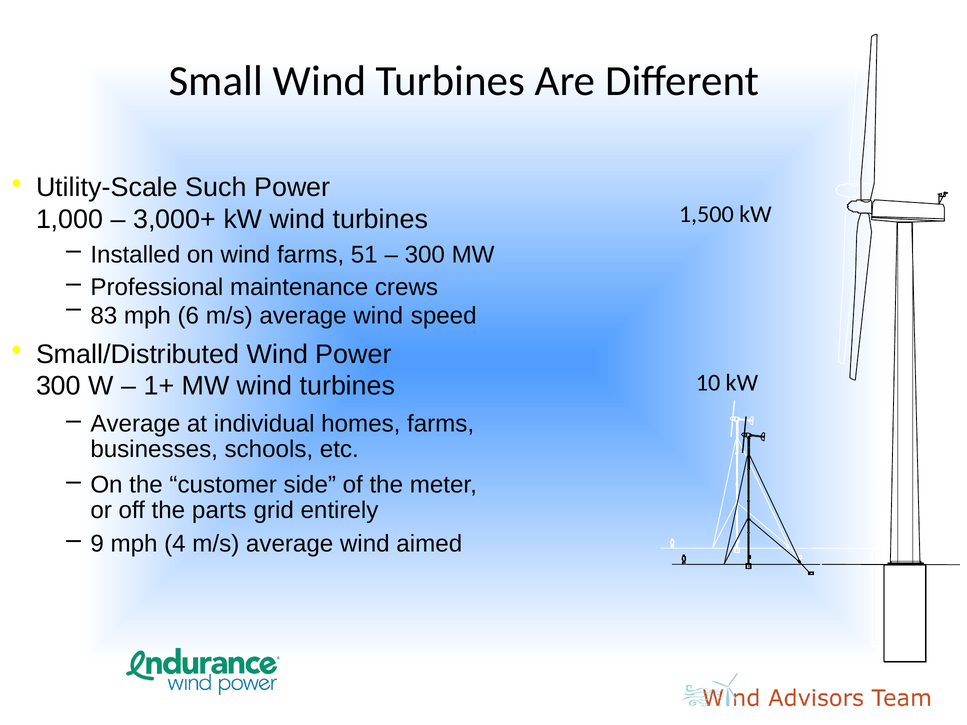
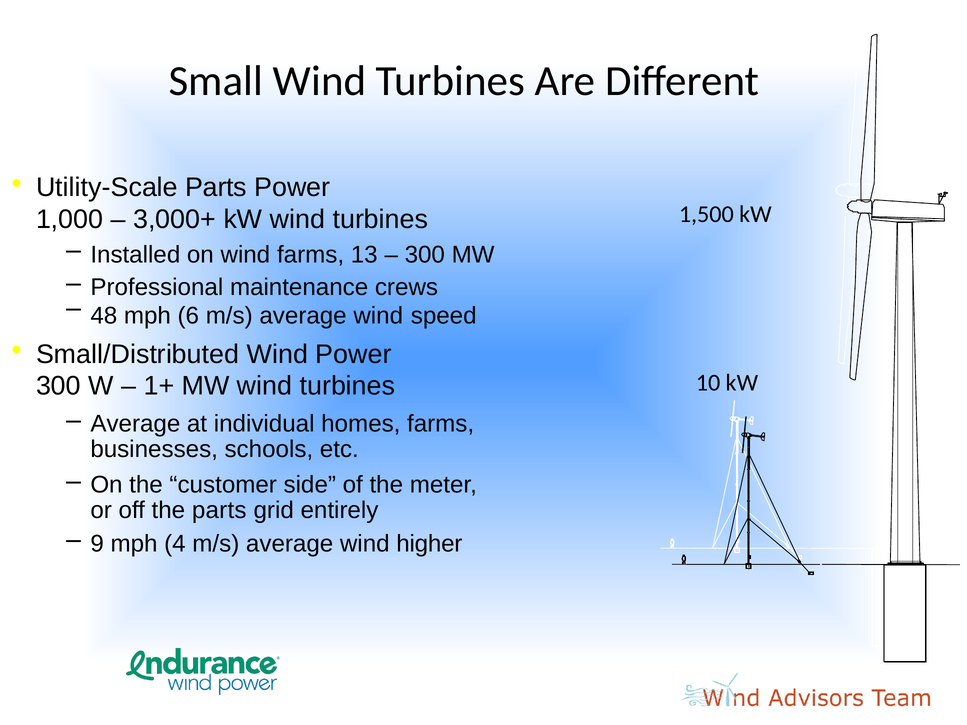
Utility-Scale Such: Such -> Parts
51: 51 -> 13
83: 83 -> 48
aimed: aimed -> higher
